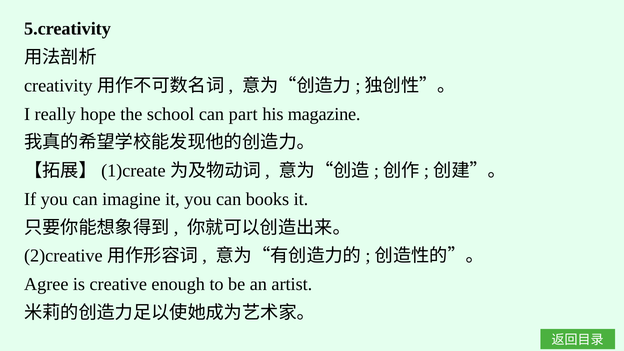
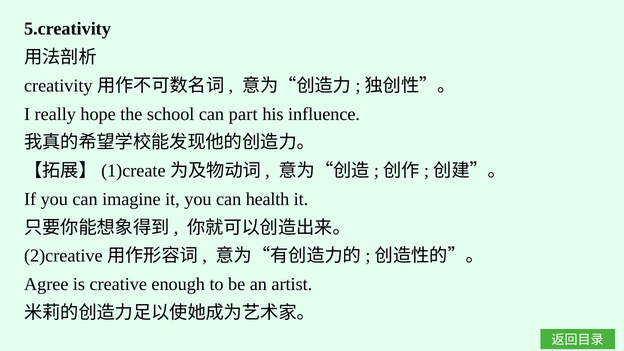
magazine: magazine -> influence
books: books -> health
